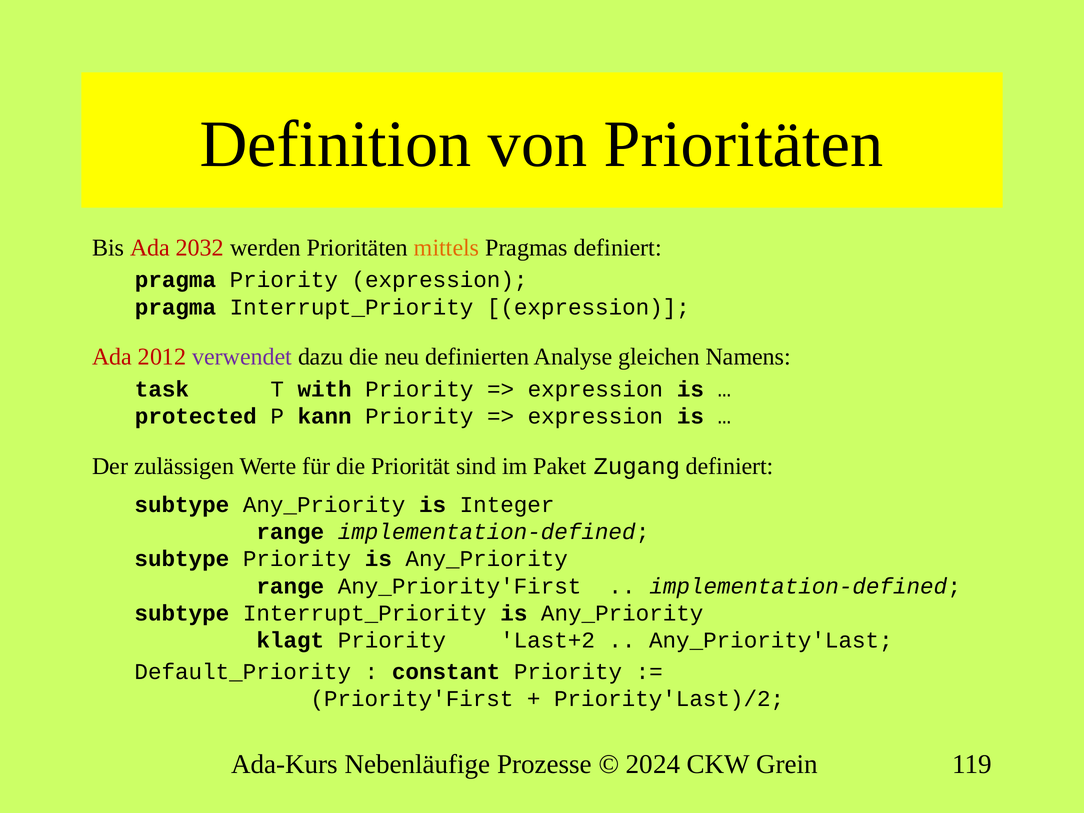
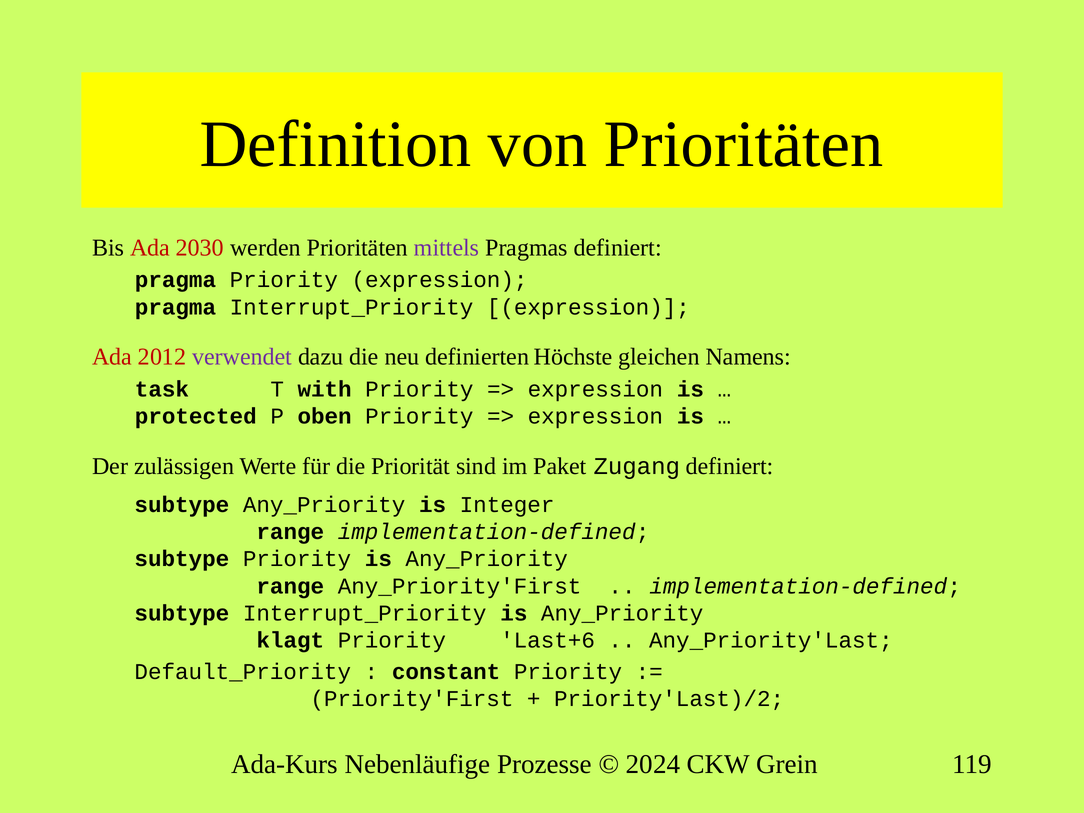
2032: 2032 -> 2030
mittels colour: orange -> purple
Analyse: Analyse -> Höchste
kann: kann -> oben
Last+2: Last+2 -> Last+6
